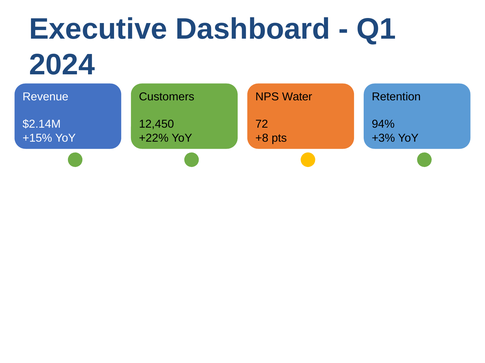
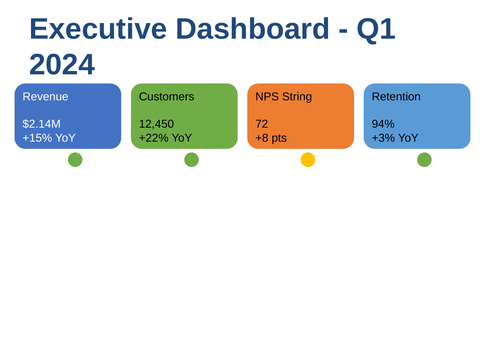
Water: Water -> String
